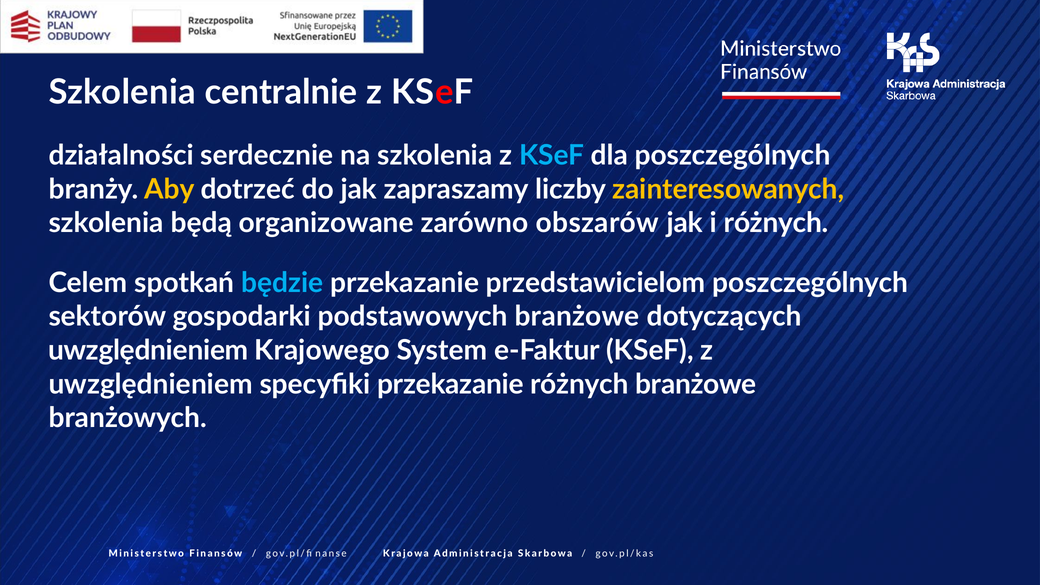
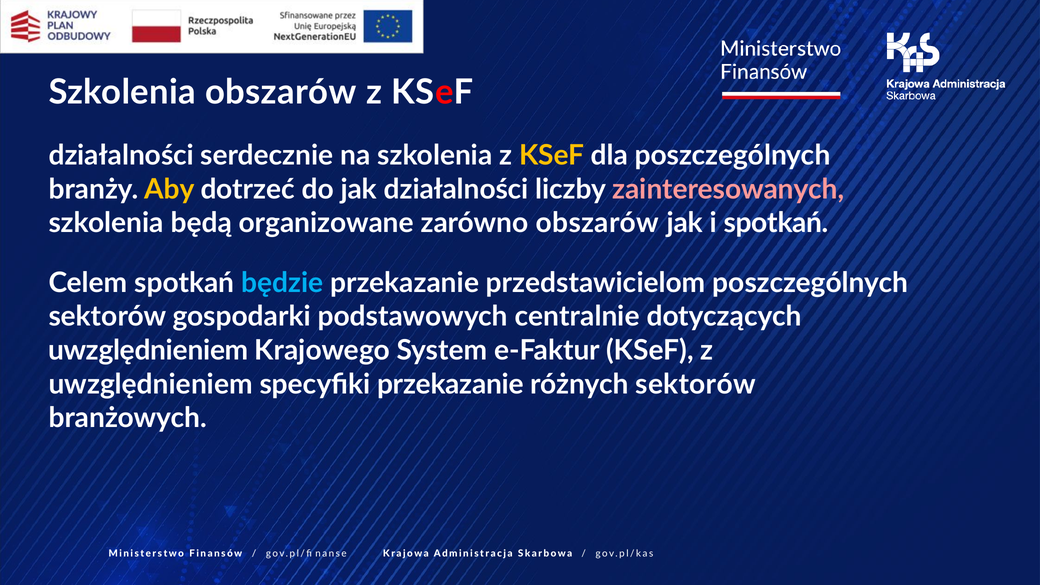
Szkolenia centralnie: centralnie -> obszarów
KSeF at (552, 156) colour: light blue -> yellow
jak zapraszamy: zapraszamy -> działalności
zainteresowanych colour: yellow -> pink
i różnych: różnych -> spotkań
podstawowych branżowe: branżowe -> centralnie
różnych branżowe: branżowe -> sektorów
